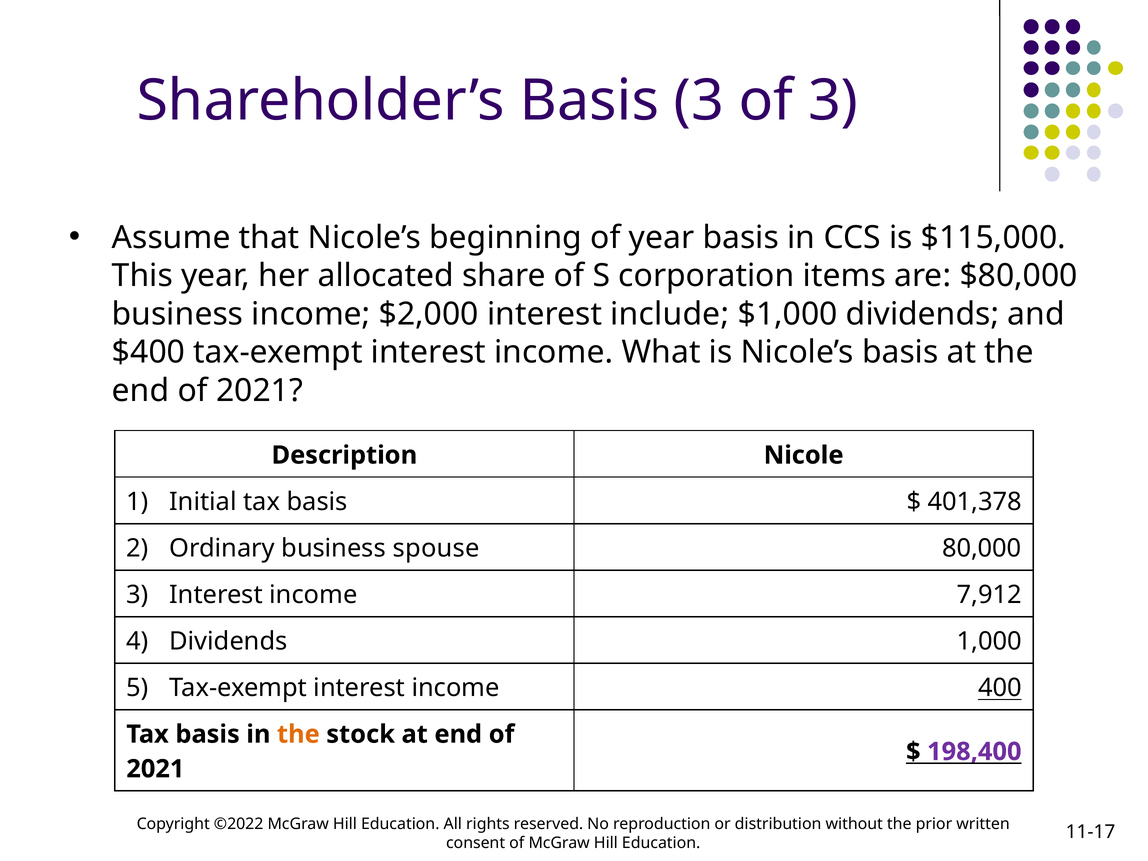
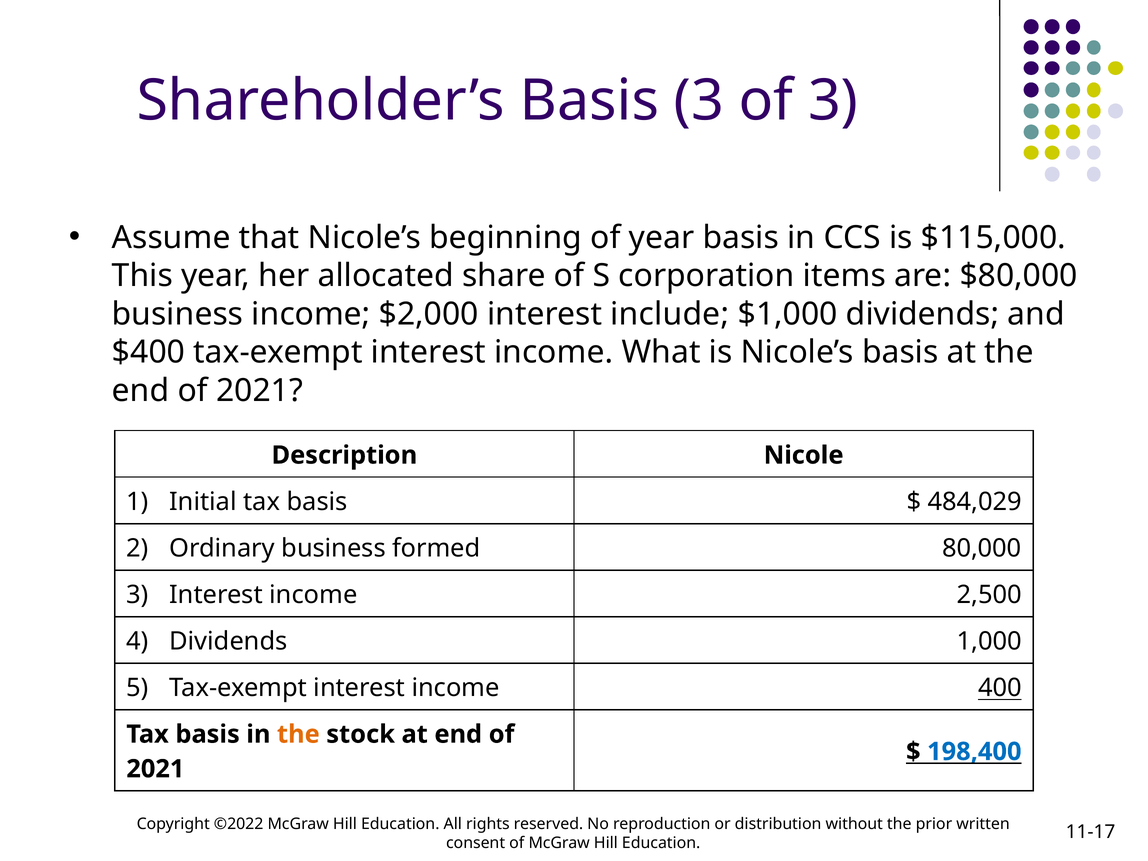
401,378: 401,378 -> 484,029
spouse: spouse -> formed
7,912: 7,912 -> 2,500
198,400 colour: purple -> blue
